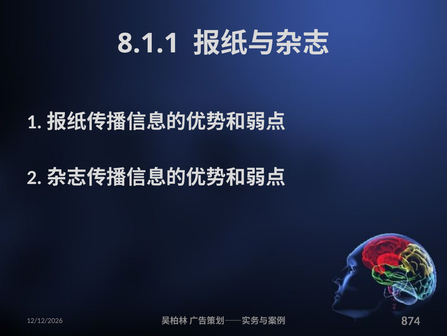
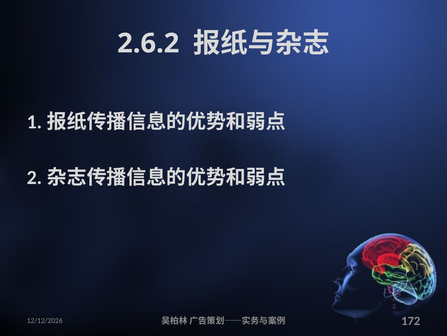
8.1.1: 8.1.1 -> 2.6.2
874: 874 -> 172
